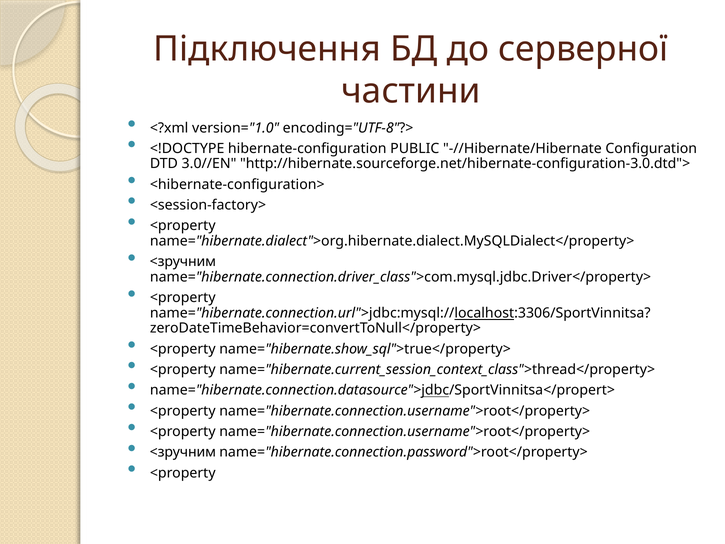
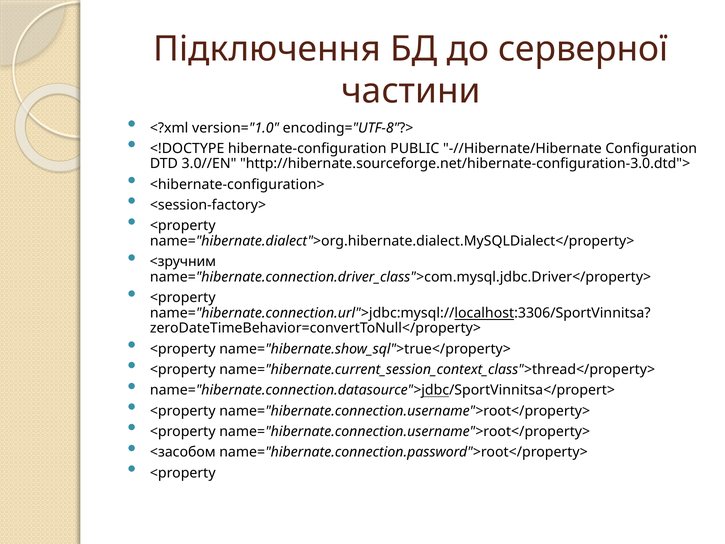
<зручним at (183, 452): <зручним -> <засобом
